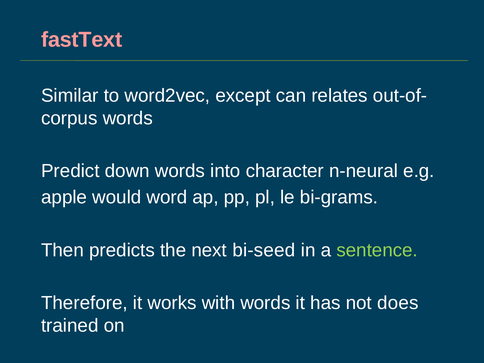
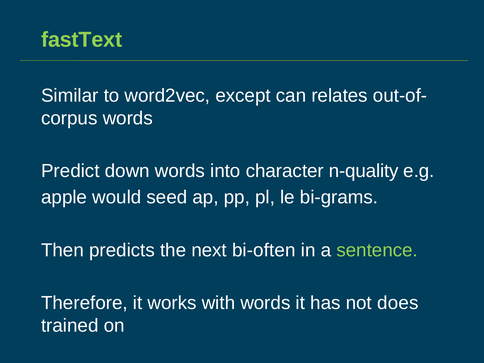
fastText colour: pink -> light green
n-neural: n-neural -> n-quality
word: word -> seed
bi-seed: bi-seed -> bi-often
